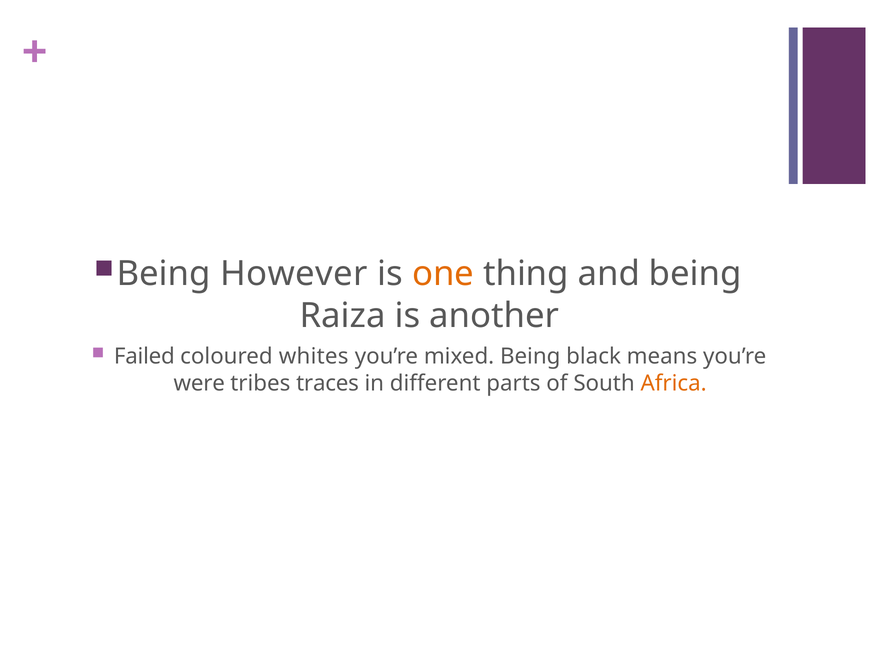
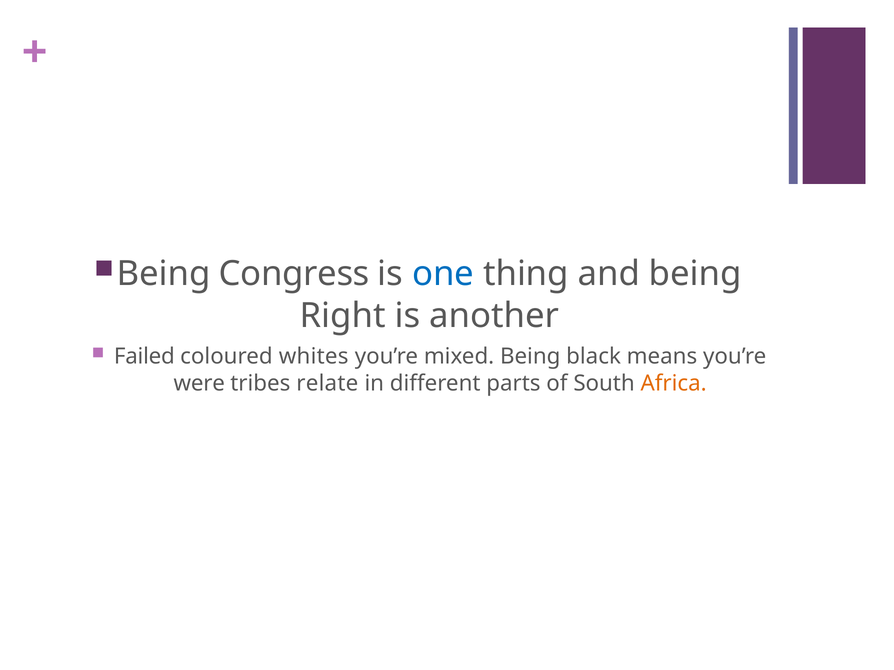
However: However -> Congress
one colour: orange -> blue
Raiza: Raiza -> Right
traces: traces -> relate
